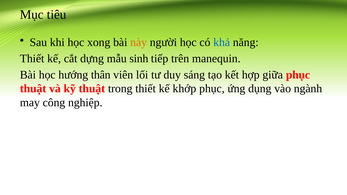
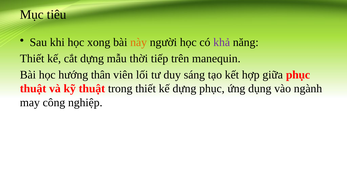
khả colour: blue -> purple
sinh: sinh -> thời
kế khớp: khớp -> dựng
